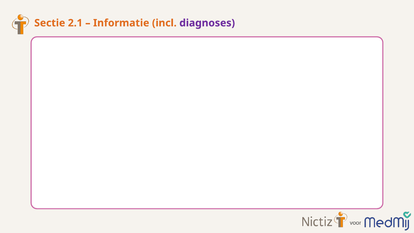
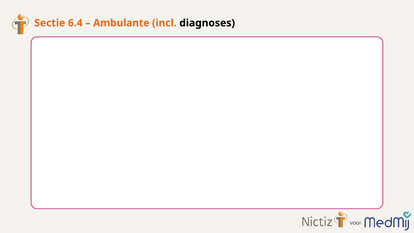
2.1: 2.1 -> 6.4
Informatie: Informatie -> Ambulante
diagnoses colour: purple -> black
